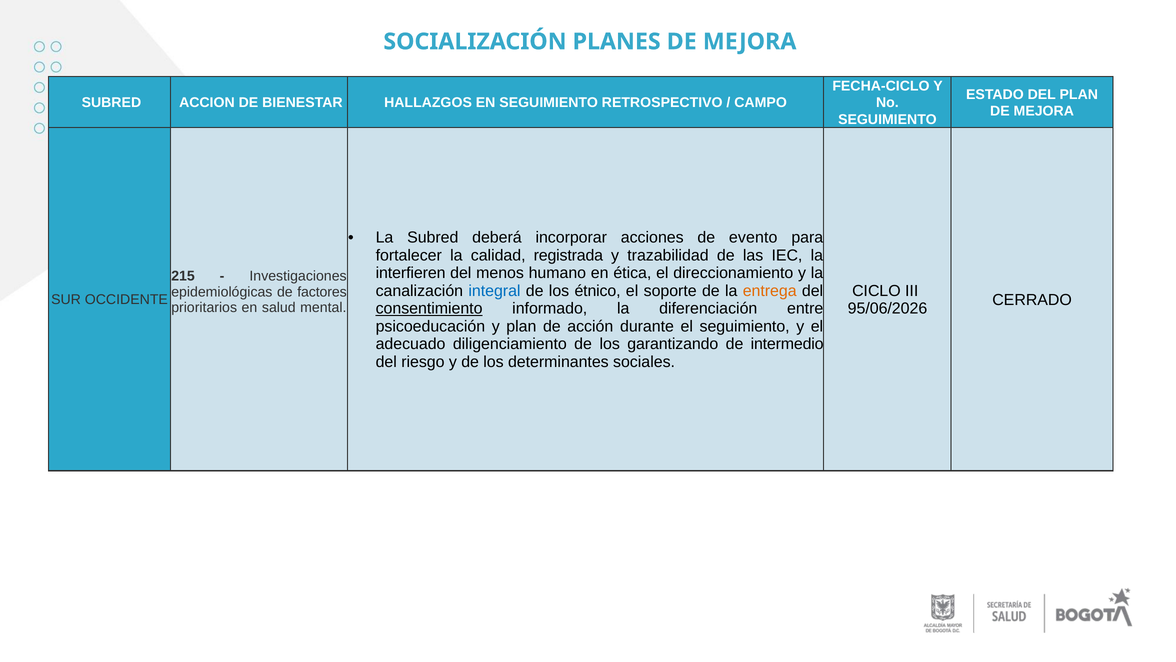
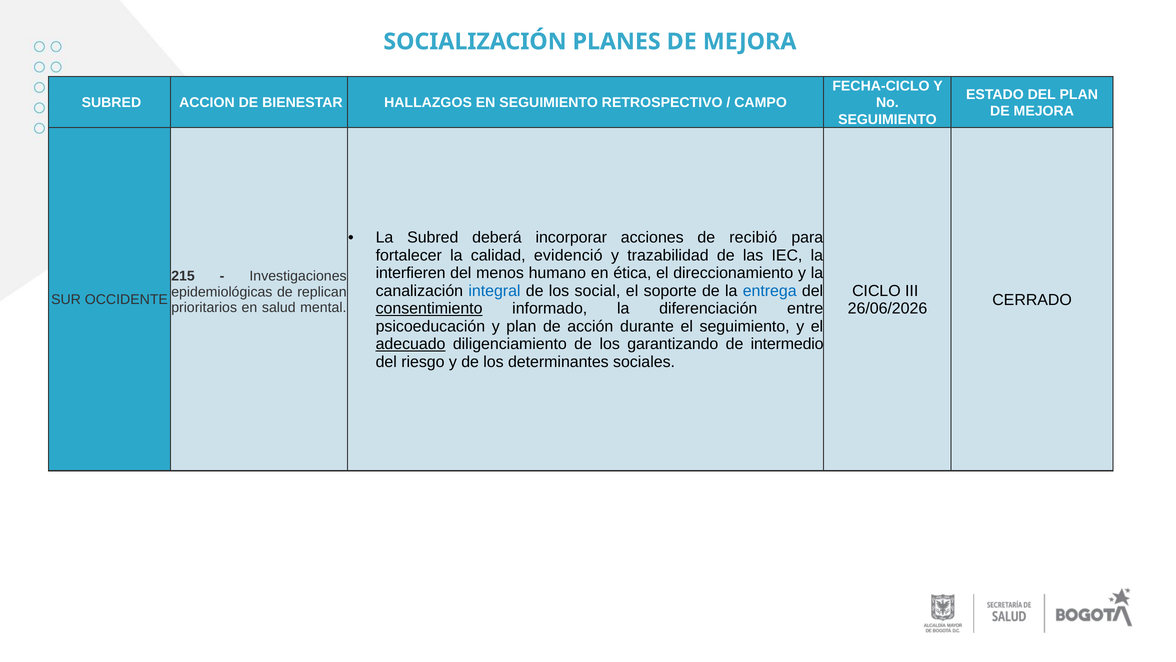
evento: evento -> recibió
registrada: registrada -> evidenció
étnico: étnico -> social
entrega colour: orange -> blue
factores: factores -> replican
95/06/2026: 95/06/2026 -> 26/06/2026
adecuado underline: none -> present
